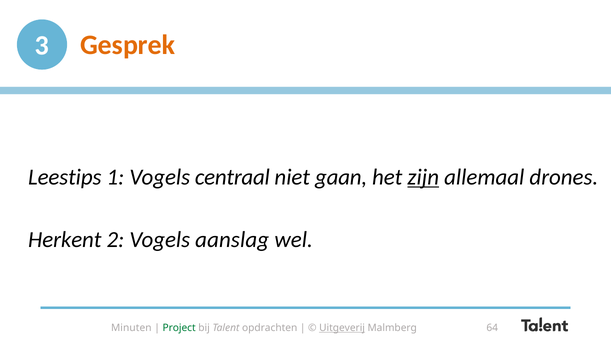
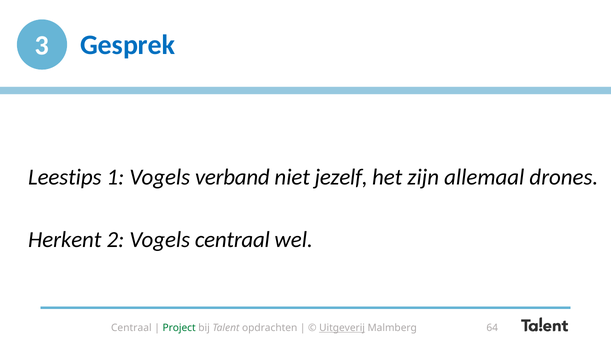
Gesprek colour: orange -> blue
centraal: centraal -> verband
gaan: gaan -> jezelf
zijn underline: present -> none
Vogels aanslag: aanslag -> centraal
Minuten at (131, 328): Minuten -> Centraal
